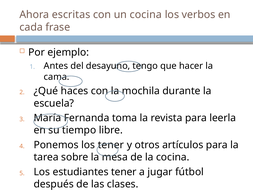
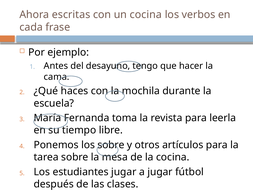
los tener: tener -> sobre
estudiantes tener: tener -> jugar
